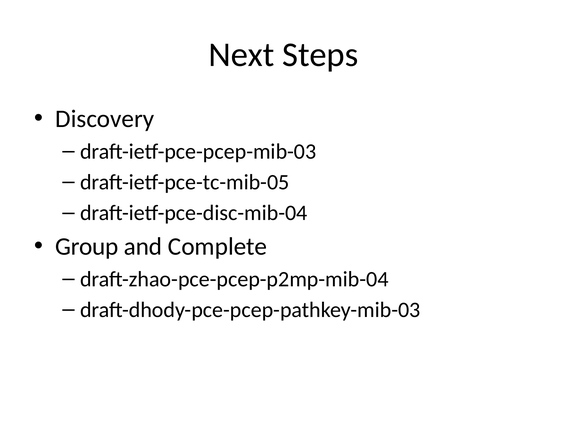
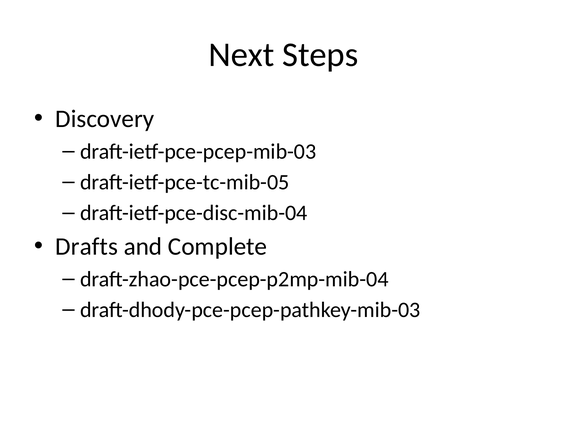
Group: Group -> Drafts
